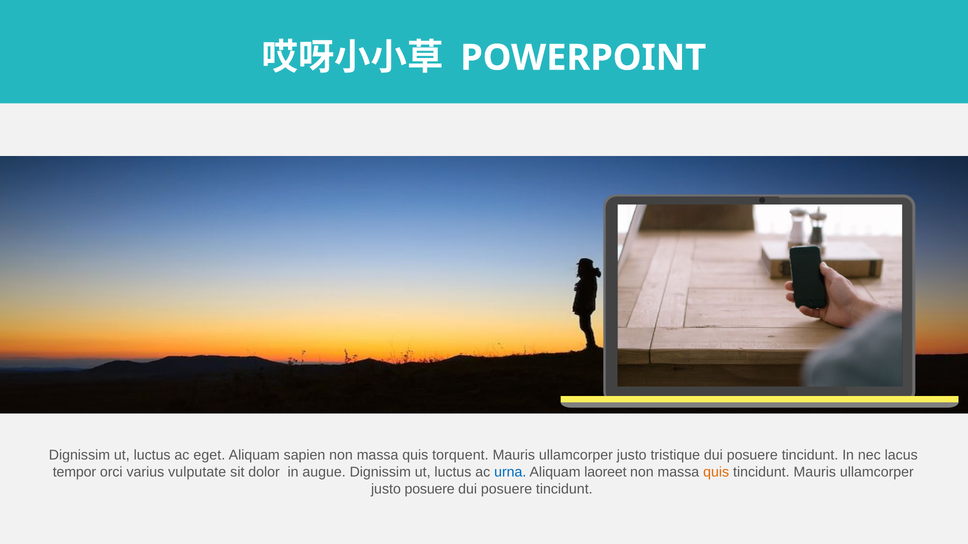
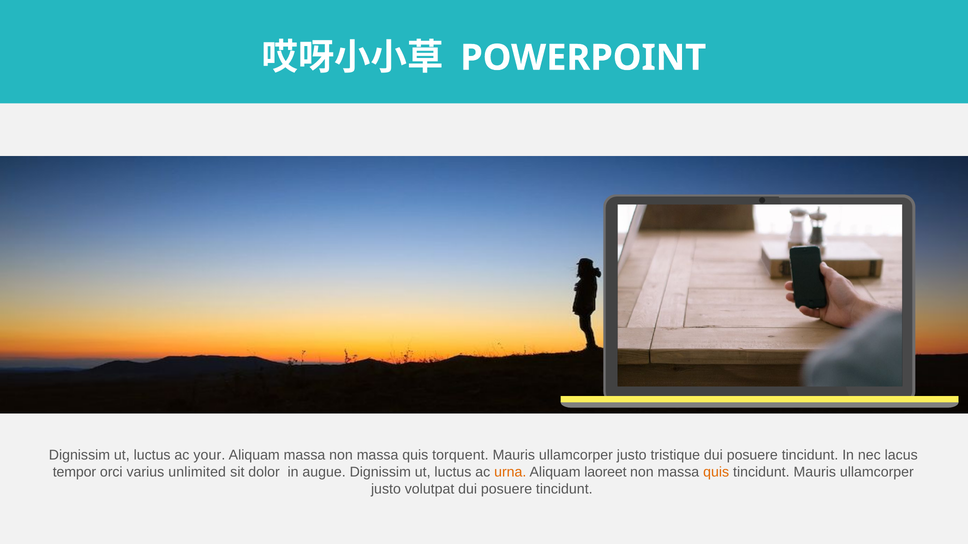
eget: eget -> your
Aliquam sapien: sapien -> massa
vulputate: vulputate -> unlimited
urna colour: blue -> orange
justo posuere: posuere -> volutpat
